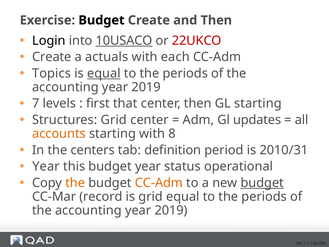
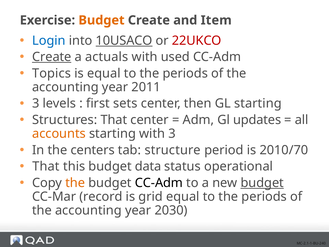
Budget at (102, 20) colour: black -> orange
and Then: Then -> Item
Login colour: black -> blue
Create at (52, 57) underline: none -> present
each: each -> used
equal at (104, 73) underline: present -> none
2019 at (146, 87): 2019 -> 2011
7 at (36, 103): 7 -> 3
that: that -> sets
Structures Grid: Grid -> That
with 8: 8 -> 3
definition: definition -> structure
2010/31: 2010/31 -> 2010/70
Year at (46, 166): Year -> That
budget year: year -> data
CC-Adm at (159, 183) colour: orange -> black
2019 at (171, 210): 2019 -> 2030
